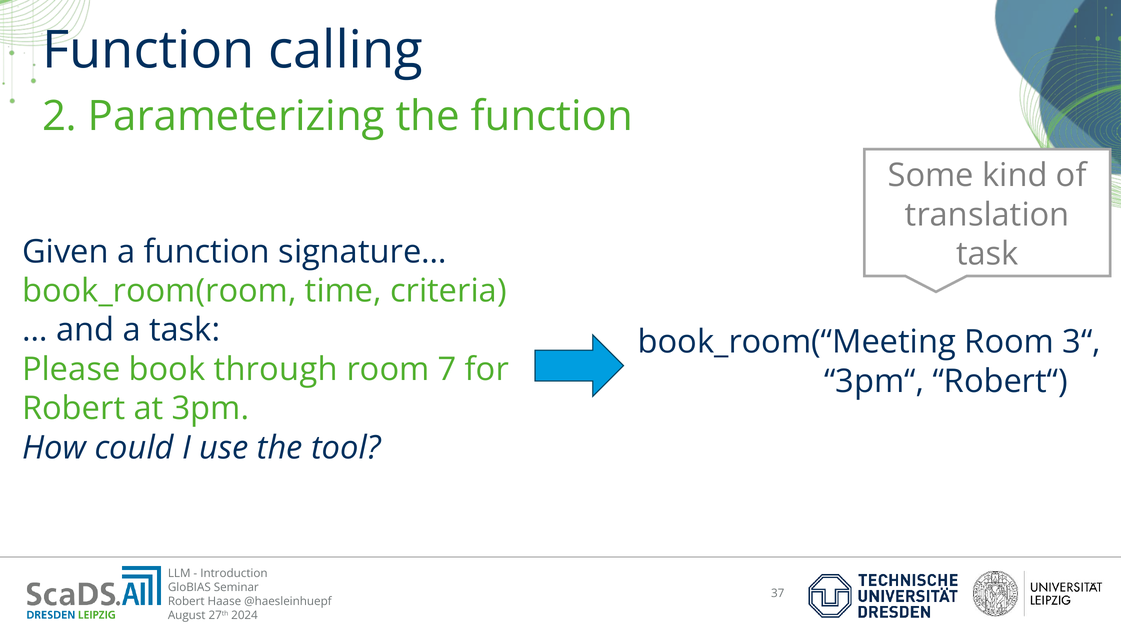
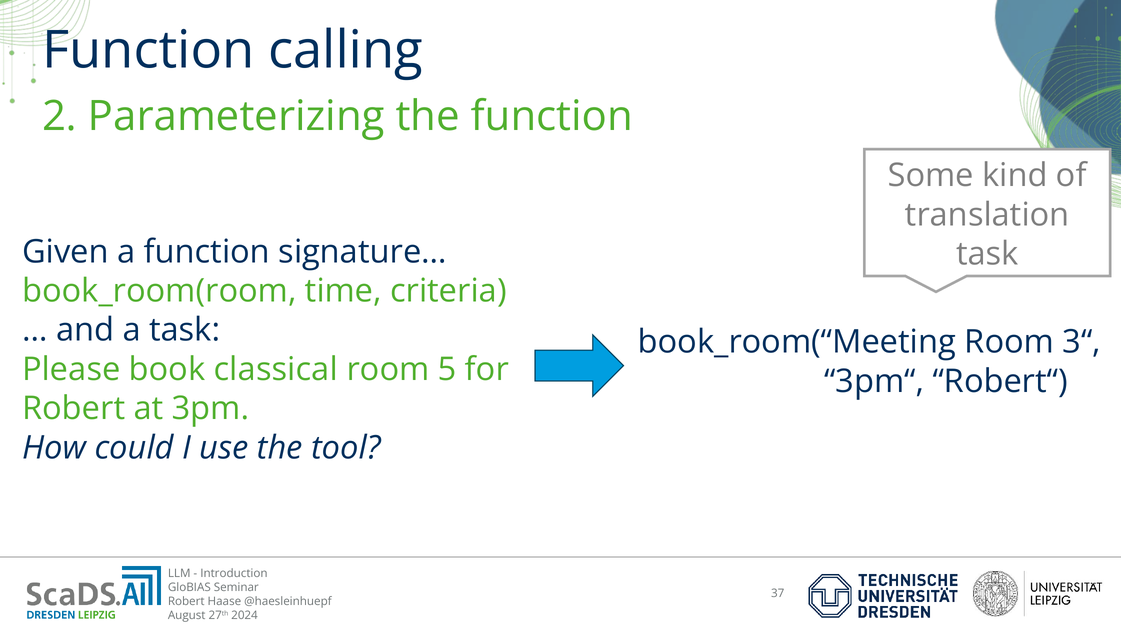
through: through -> classical
7: 7 -> 5
